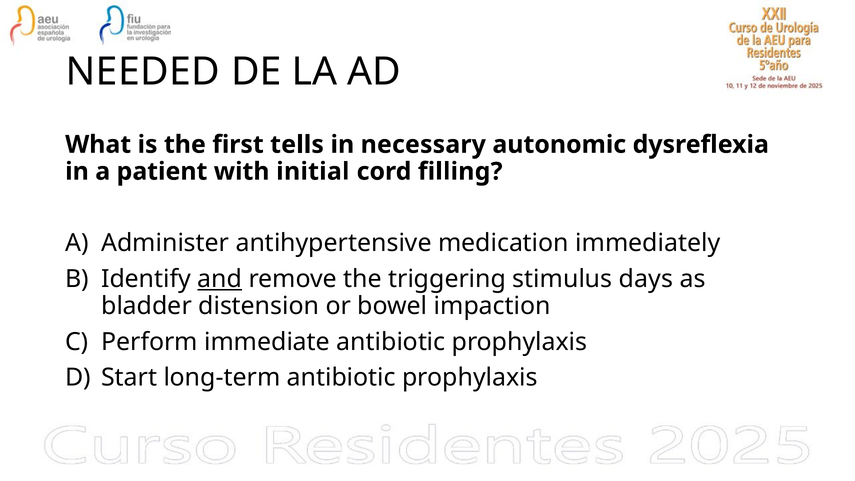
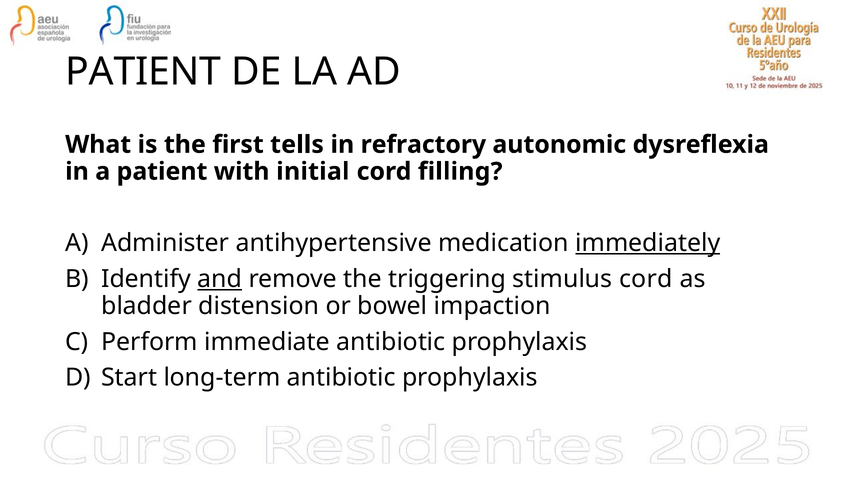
NEEDED at (143, 72): NEEDED -> PATIENT
necessary: necessary -> refractory
immediately underline: none -> present
stimulus days: days -> cord
